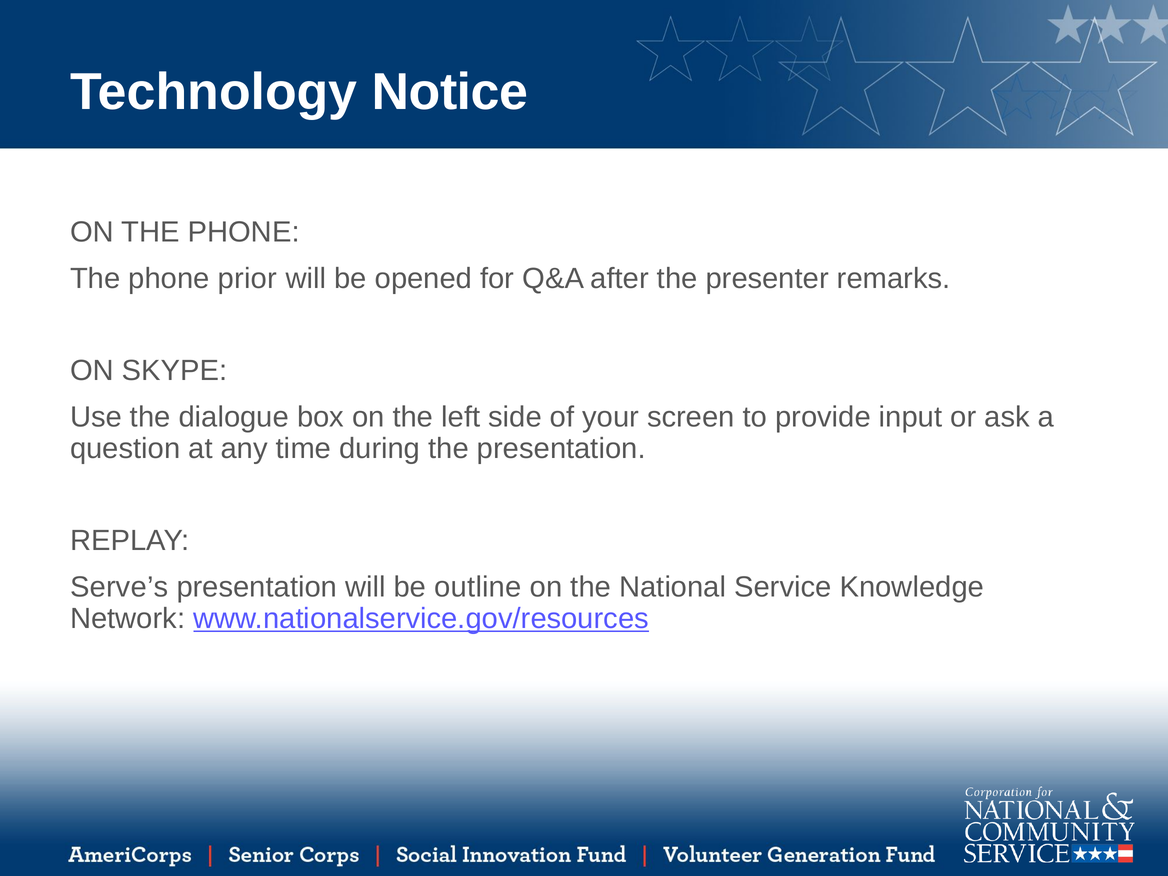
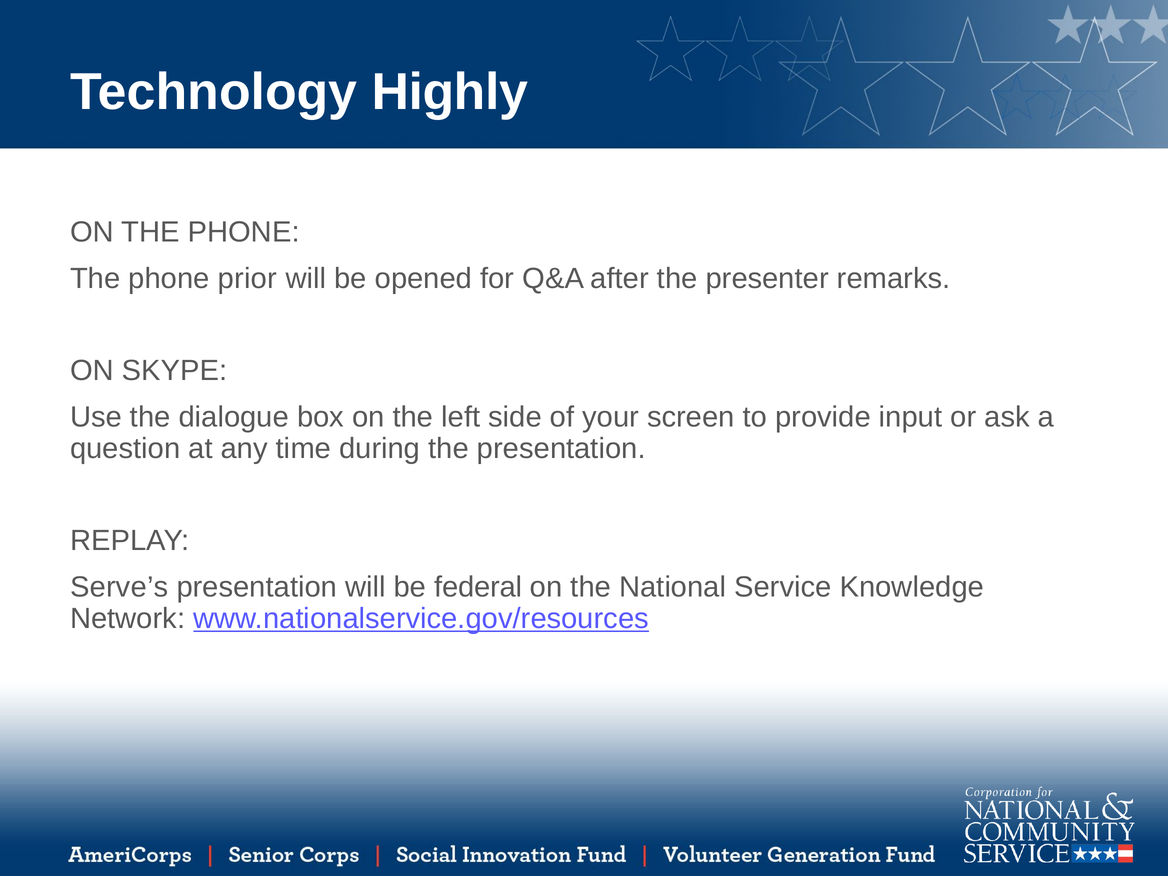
Notice: Notice -> Highly
outline: outline -> federal
